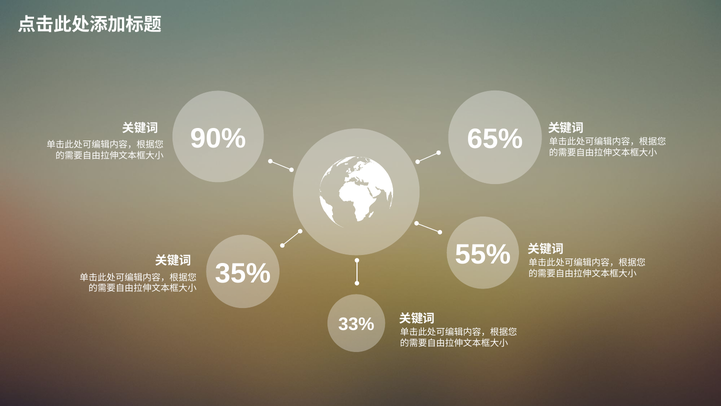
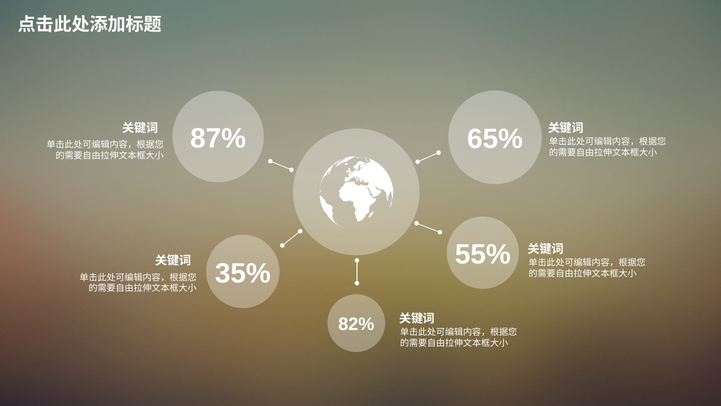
90%: 90% -> 87%
33%: 33% -> 82%
